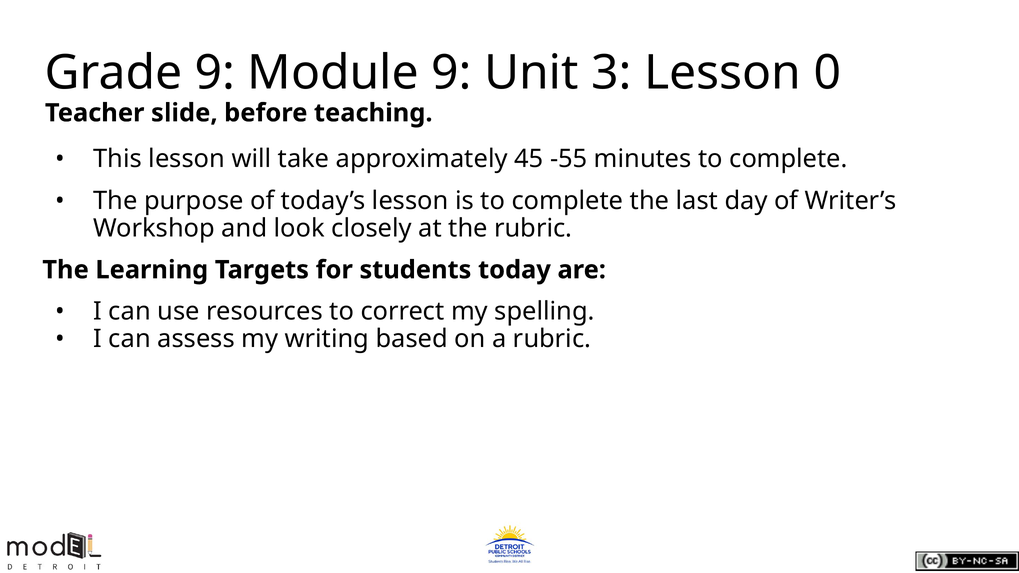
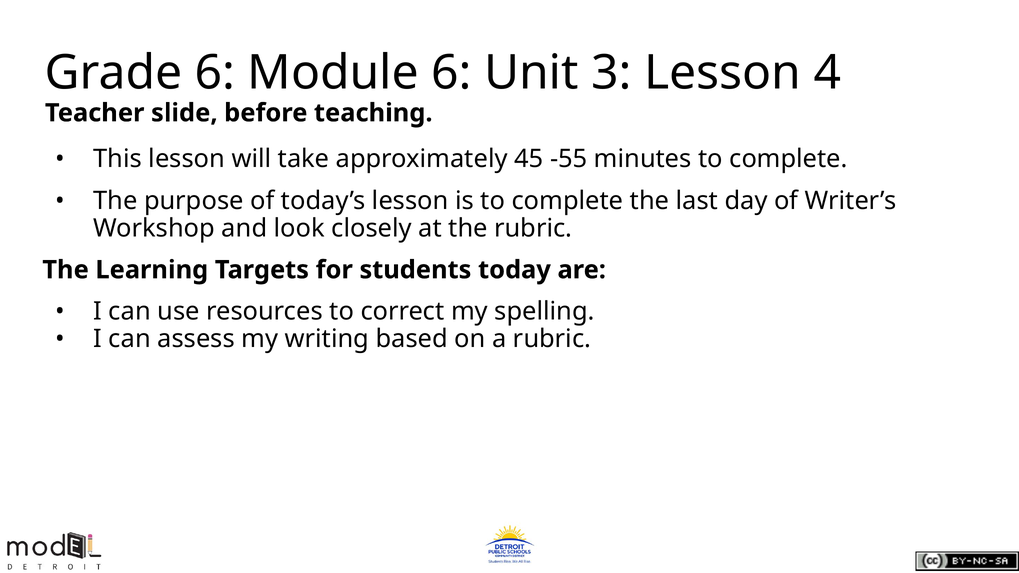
Grade 9: 9 -> 6
Module 9: 9 -> 6
0: 0 -> 4
